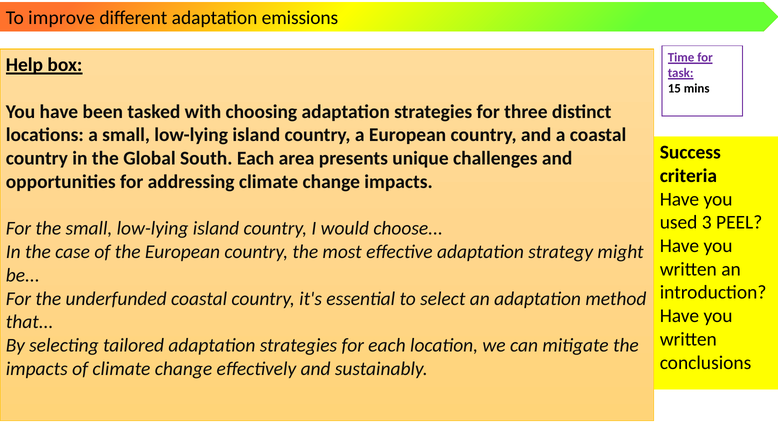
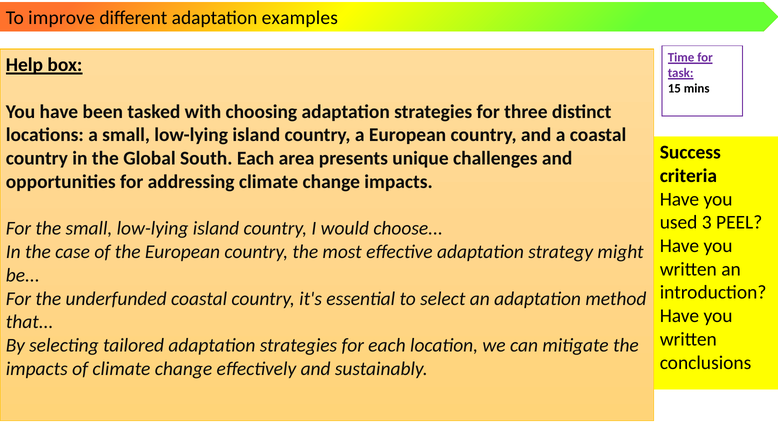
emissions: emissions -> examples
